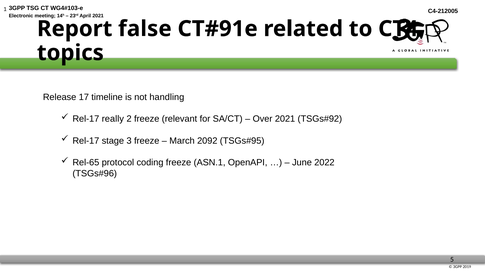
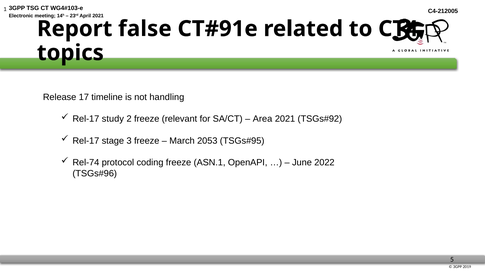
really: really -> study
Over: Over -> Area
2092: 2092 -> 2053
Rel-65: Rel-65 -> Rel-74
